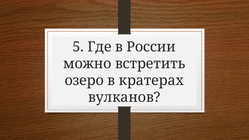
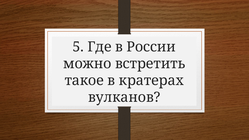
озеро: озеро -> такое
